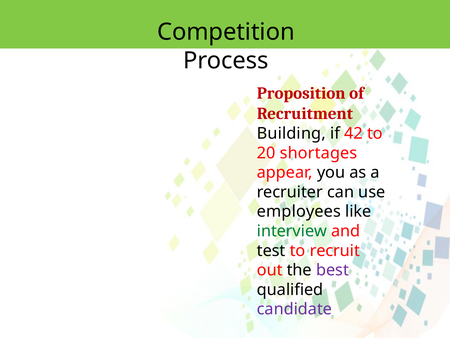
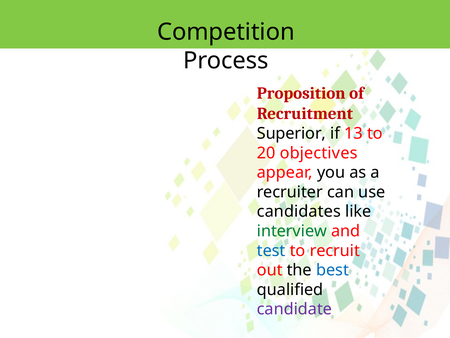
Building: Building -> Superior
42: 42 -> 13
shortages: shortages -> objectives
employees: employees -> candidates
test colour: black -> blue
best colour: purple -> blue
